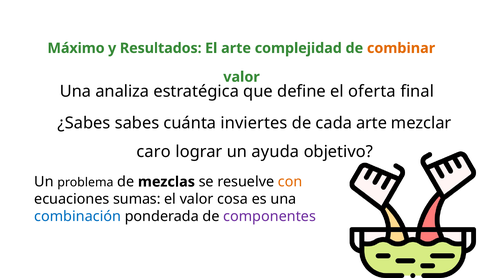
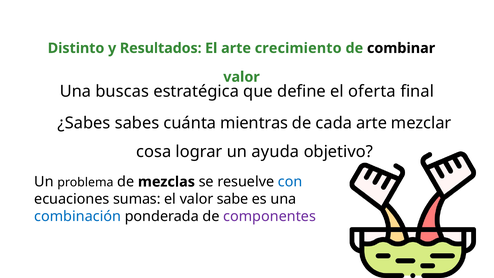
Máximo: Máximo -> Distinto
complejidad: complejidad -> crecimiento
combinar colour: orange -> black
analiza: analiza -> buscas
inviertes: inviertes -> mientras
caro: caro -> cosa
con colour: orange -> blue
cosa: cosa -> sabe
